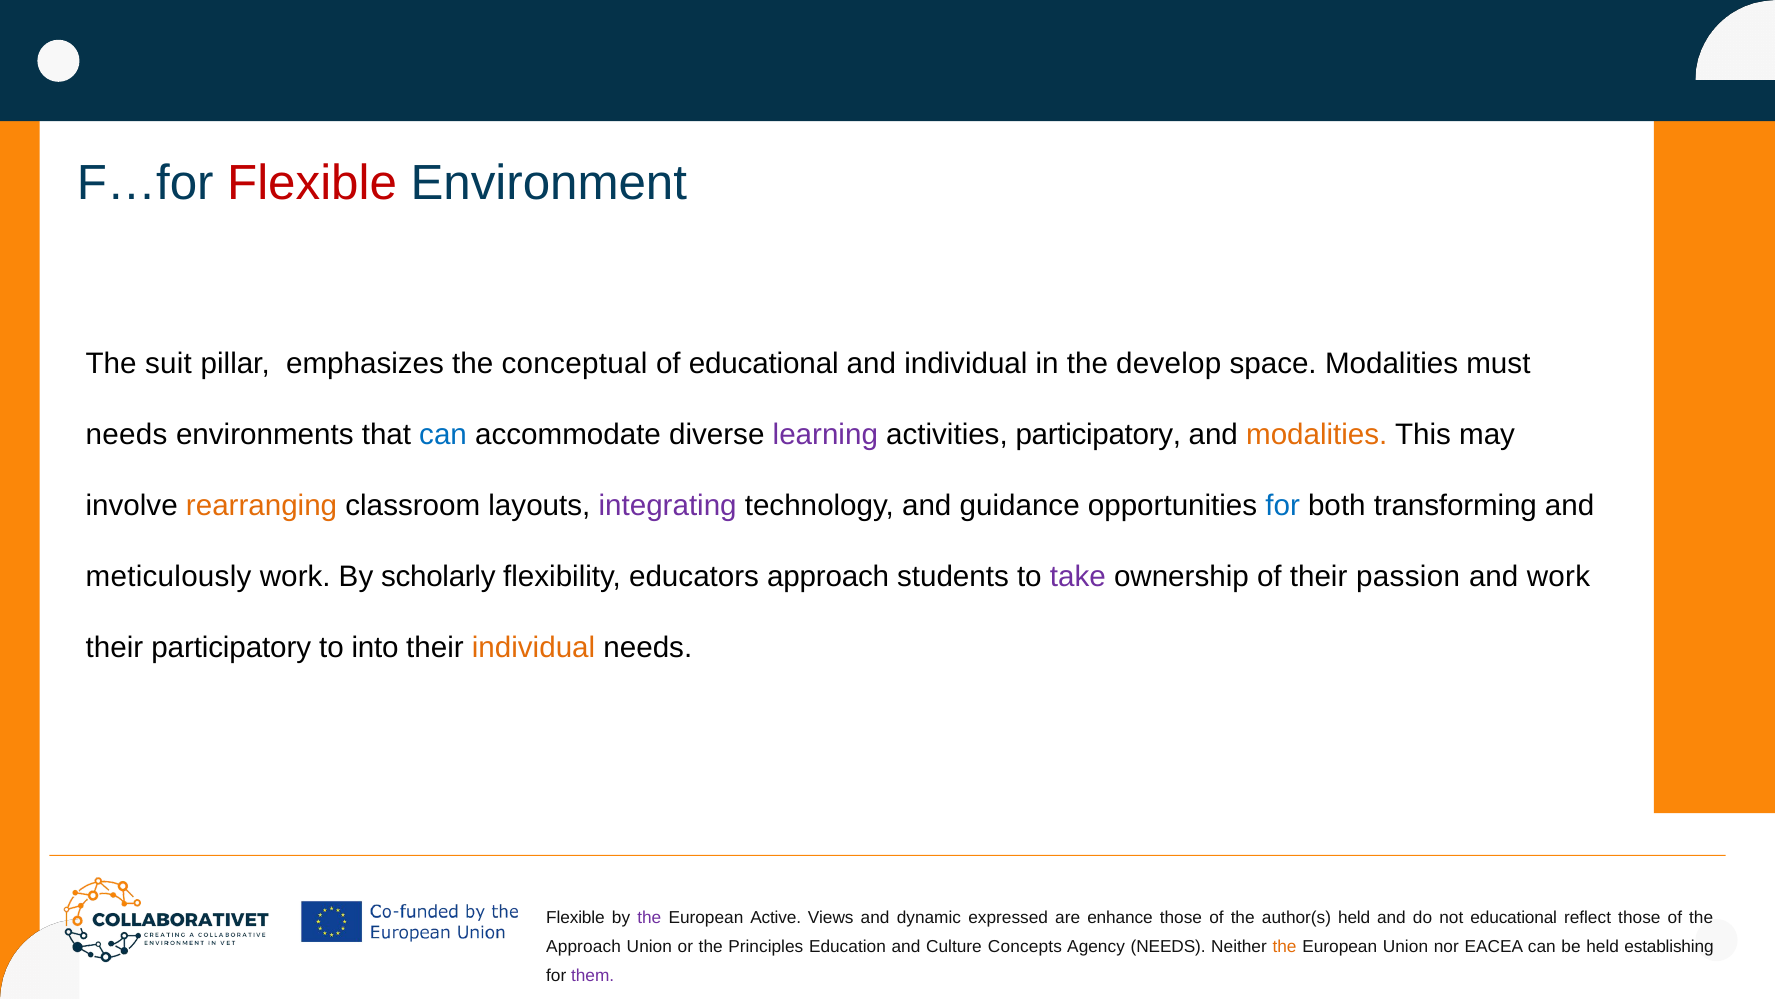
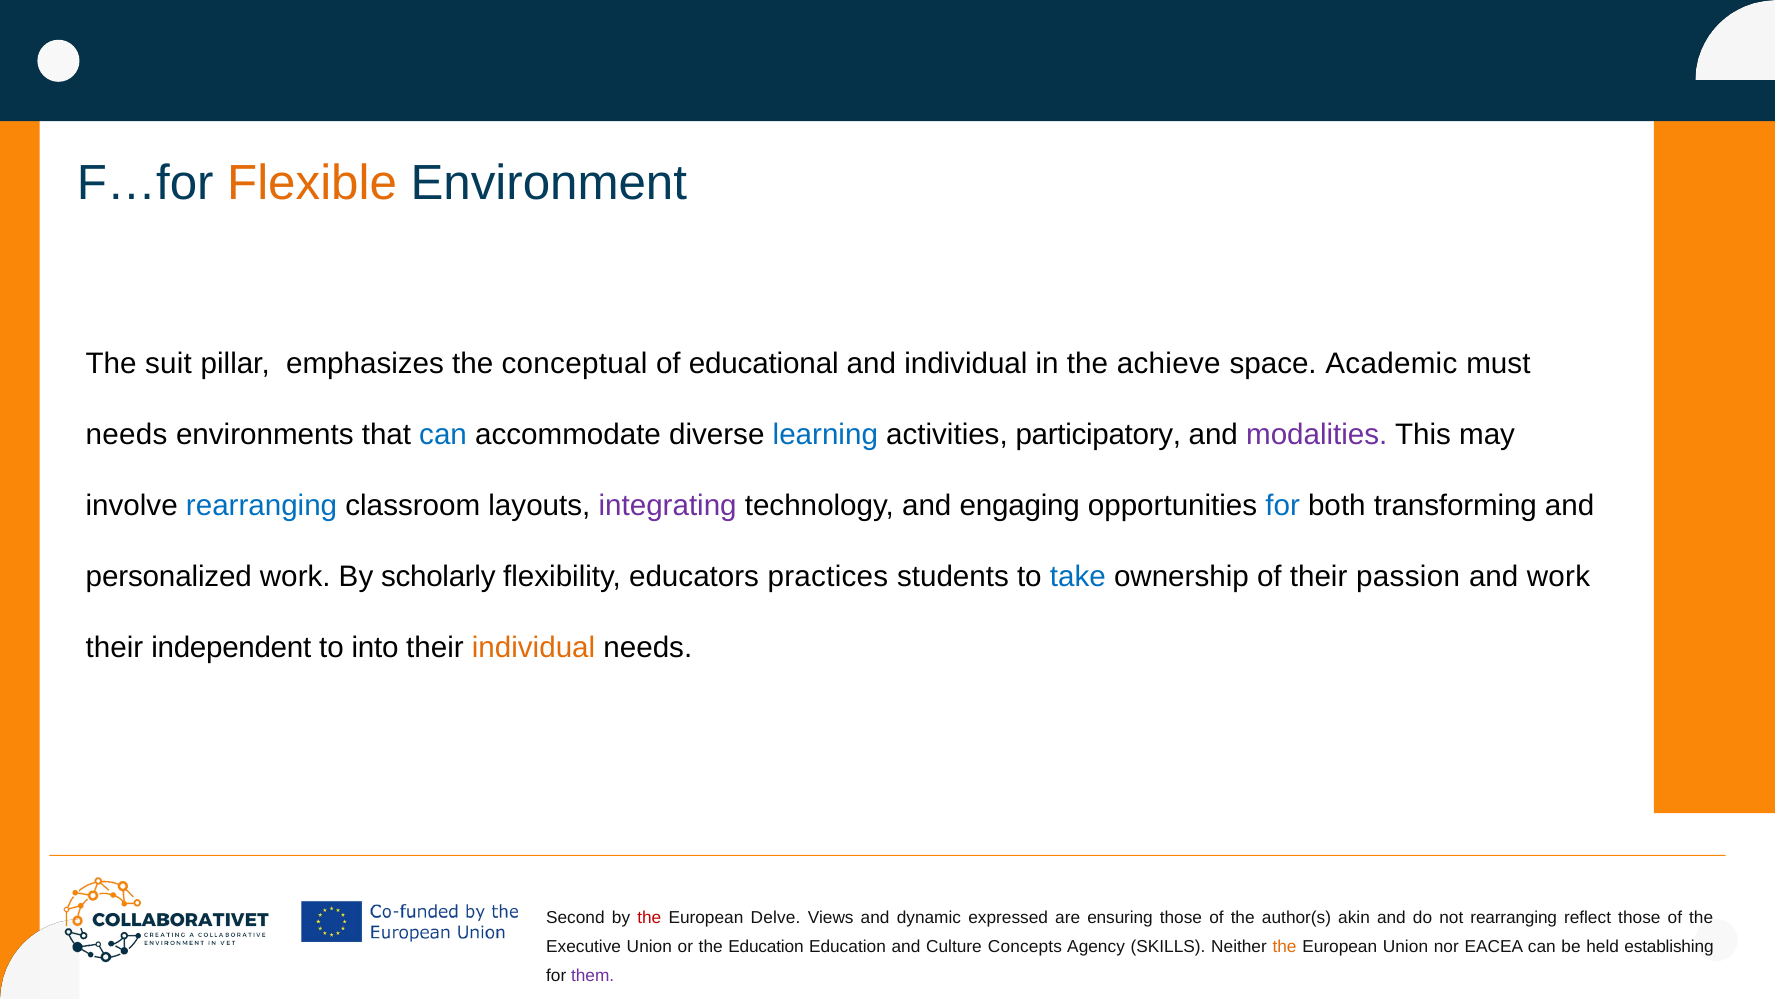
Flexible at (312, 183) colour: red -> orange
develop: develop -> achieve
space Modalities: Modalities -> Academic
learning colour: purple -> blue
modalities at (1317, 435) colour: orange -> purple
rearranging at (262, 506) colour: orange -> blue
guidance: guidance -> engaging
meticulously: meticulously -> personalized
educators approach: approach -> practices
take colour: purple -> blue
their participatory: participatory -> independent
Flexible at (575, 917): Flexible -> Second
the at (649, 917) colour: purple -> red
Active: Active -> Delve
enhance: enhance -> ensuring
author(s held: held -> akin
not educational: educational -> rearranging
Approach at (584, 946): Approach -> Executive
the Principles: Principles -> Education
Agency NEEDS: NEEDS -> SKILLS
